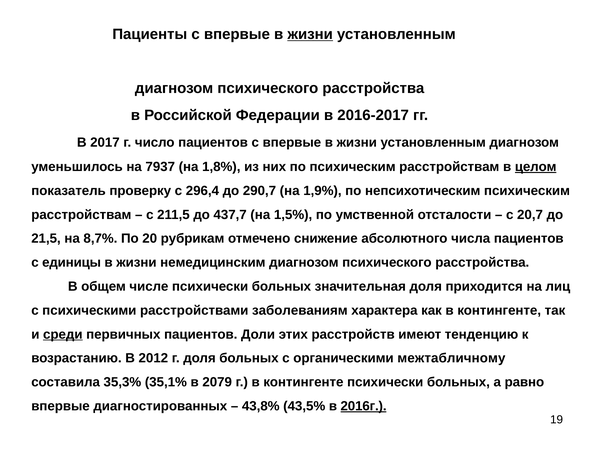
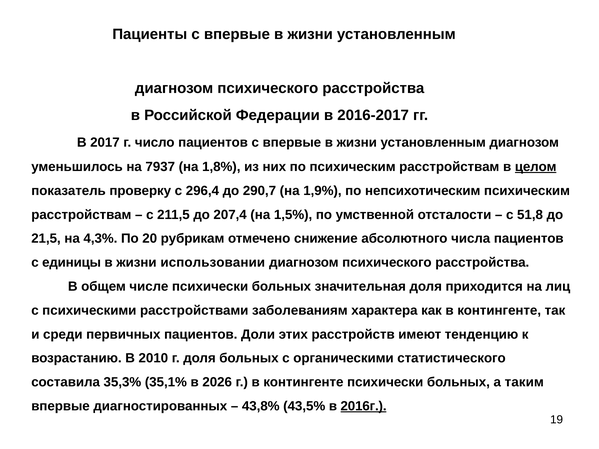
жизни at (310, 34) underline: present -> none
437,7: 437,7 -> 207,4
20,7: 20,7 -> 51,8
8,7%: 8,7% -> 4,3%
немедицинским: немедицинским -> использовании
среди underline: present -> none
2012: 2012 -> 2010
межтабличному: межтабличному -> статистического
2079: 2079 -> 2026
равно: равно -> таким
